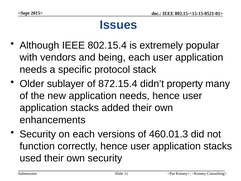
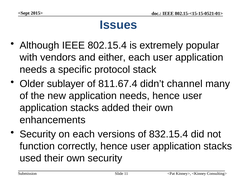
being: being -> either
872.15.4: 872.15.4 -> 811.67.4
property: property -> channel
460.01.3: 460.01.3 -> 832.15.4
